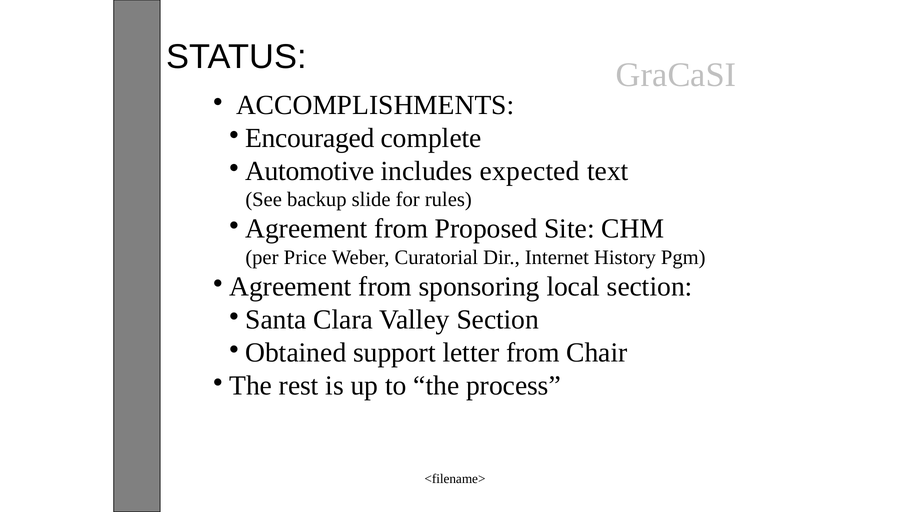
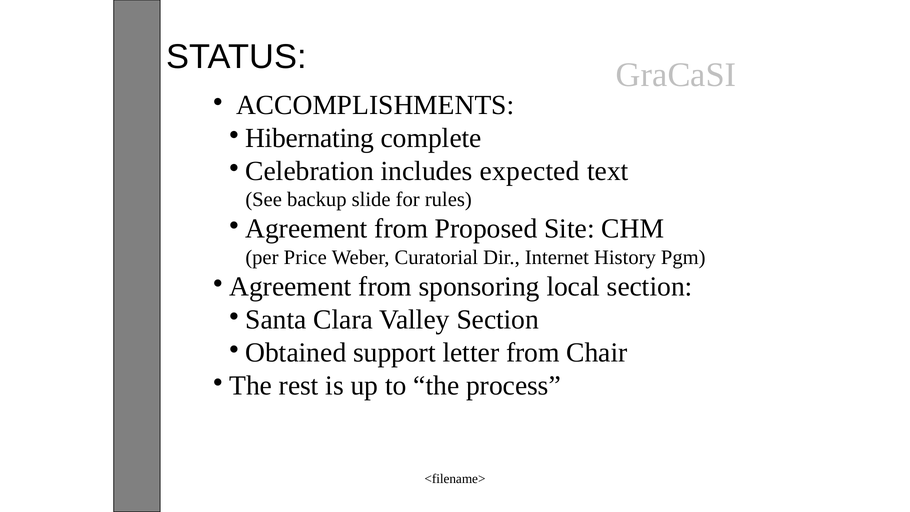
Encouraged: Encouraged -> Hibernating
Automotive: Automotive -> Celebration
